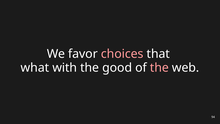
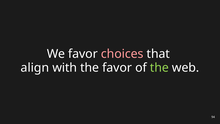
what: what -> align
the good: good -> favor
the at (159, 68) colour: pink -> light green
